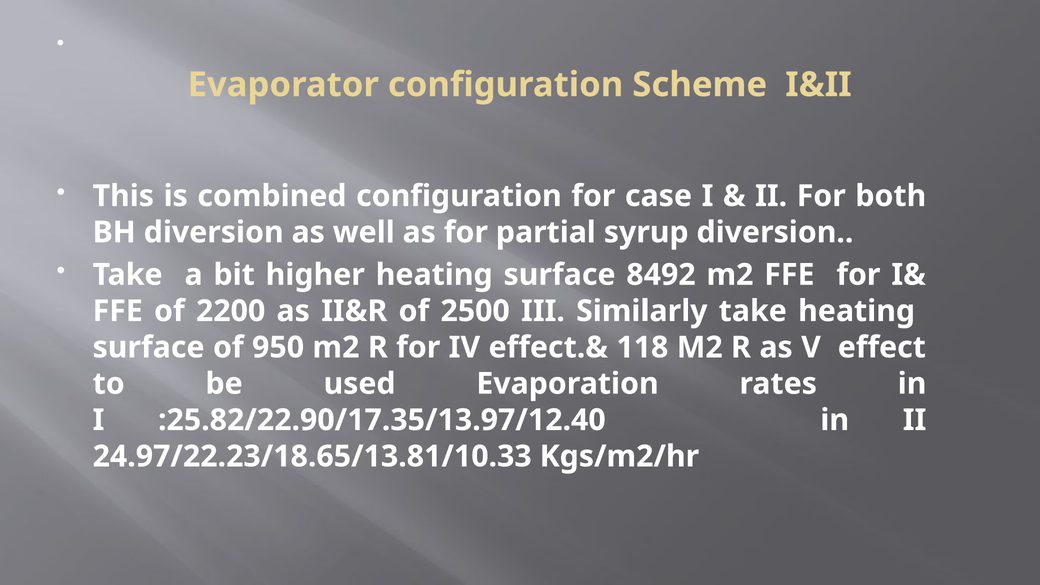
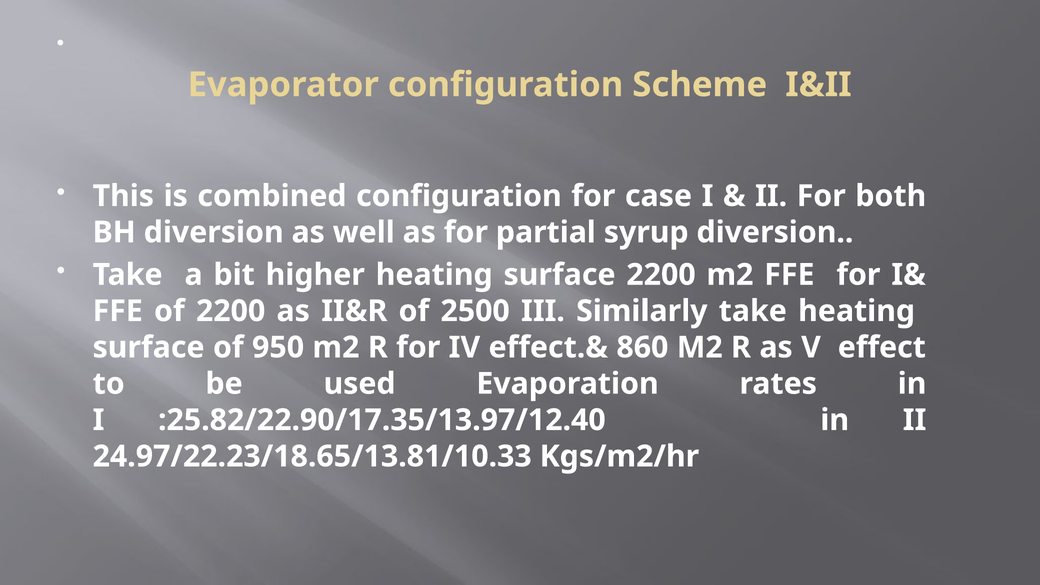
surface 8492: 8492 -> 2200
118: 118 -> 860
